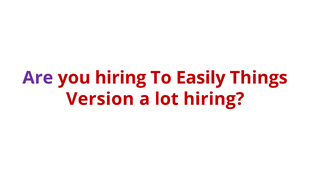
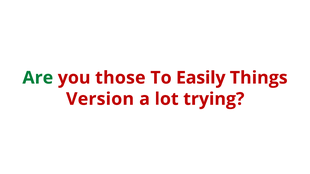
Are colour: purple -> green
you hiring: hiring -> those
lot hiring: hiring -> trying
